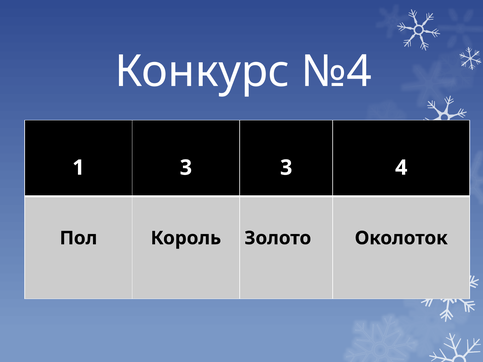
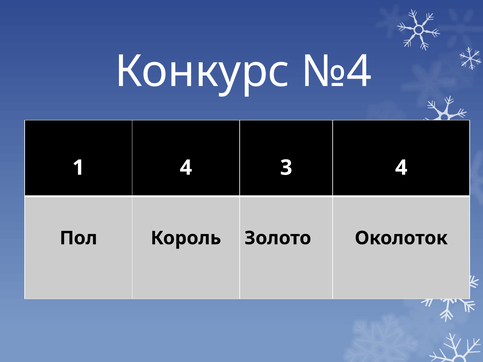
1 3: 3 -> 4
